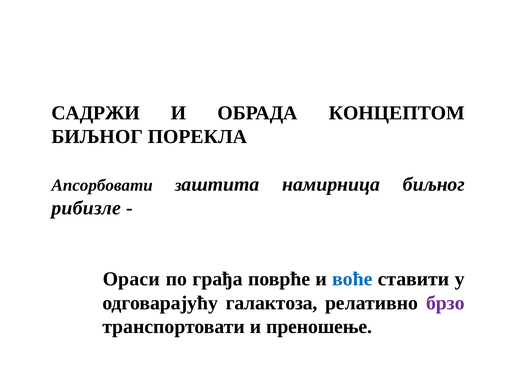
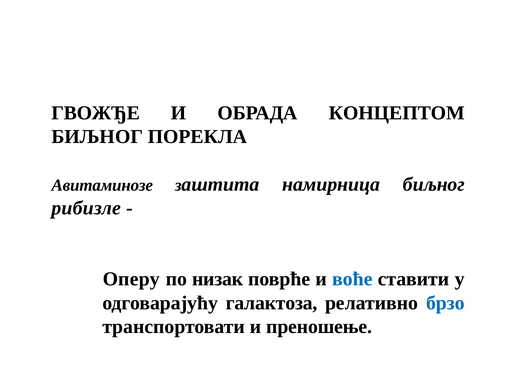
САДРЖИ: САДРЖИ -> ГВОЖЂЕ
Апсорбовати: Апсорбовати -> Авитаминозе
Ораси: Ораси -> Оперу
грађа: грађа -> низак
брзо colour: purple -> blue
